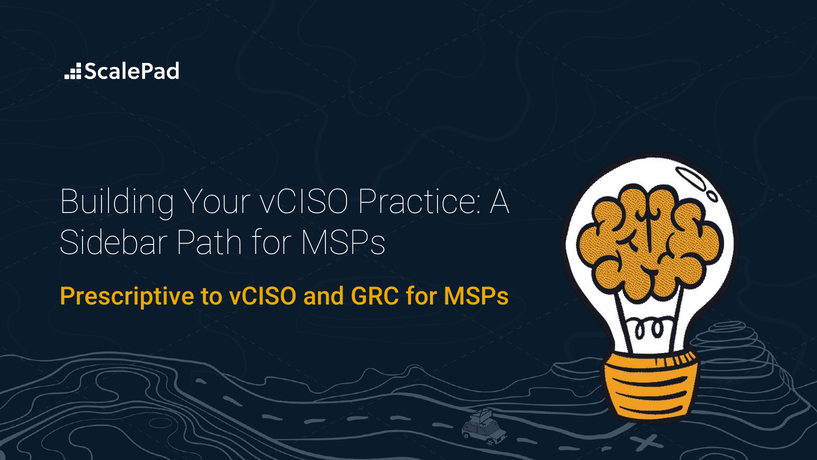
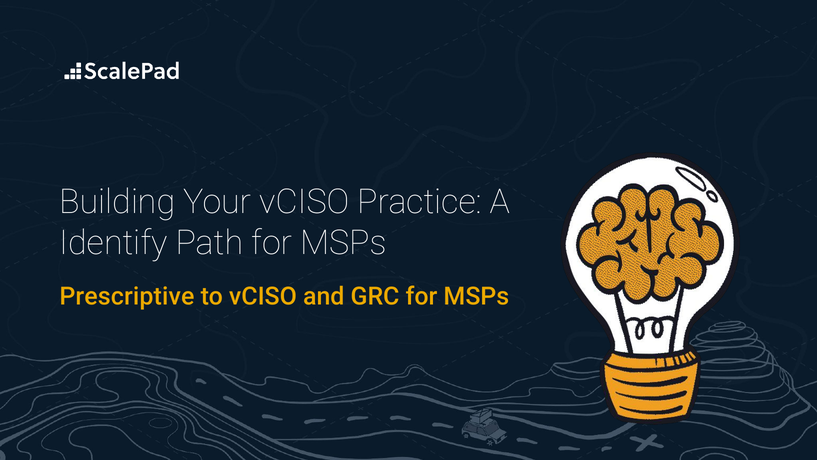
Sidebar: Sidebar -> Identify
